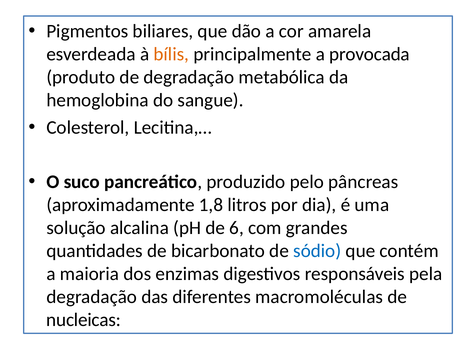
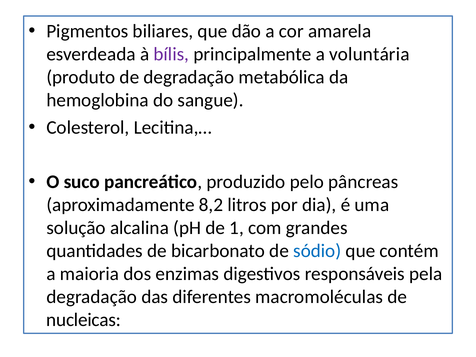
bílis colour: orange -> purple
provocada: provocada -> voluntária
1,8: 1,8 -> 8,2
6: 6 -> 1
